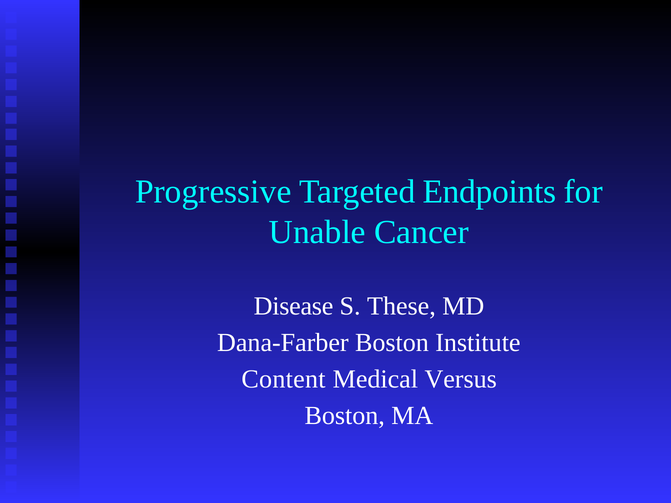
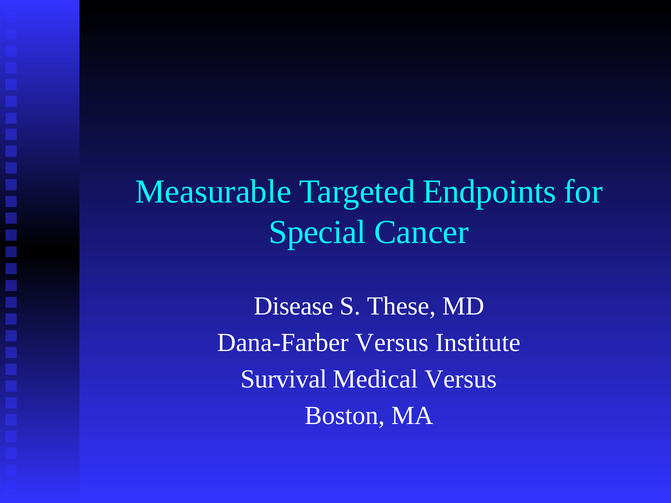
Progressive: Progressive -> Measurable
Unable: Unable -> Special
Dana-Farber Boston: Boston -> Versus
Content: Content -> Survival
